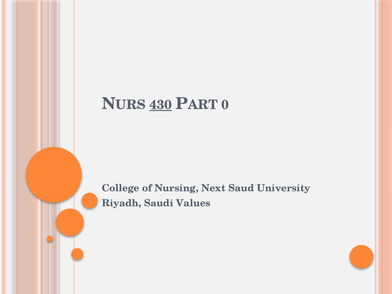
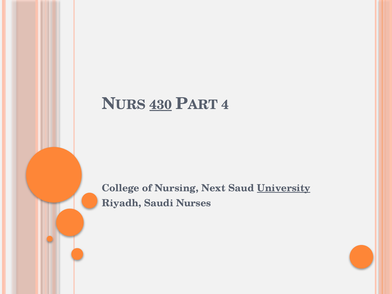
0: 0 -> 4
University underline: none -> present
Values: Values -> Nurses
